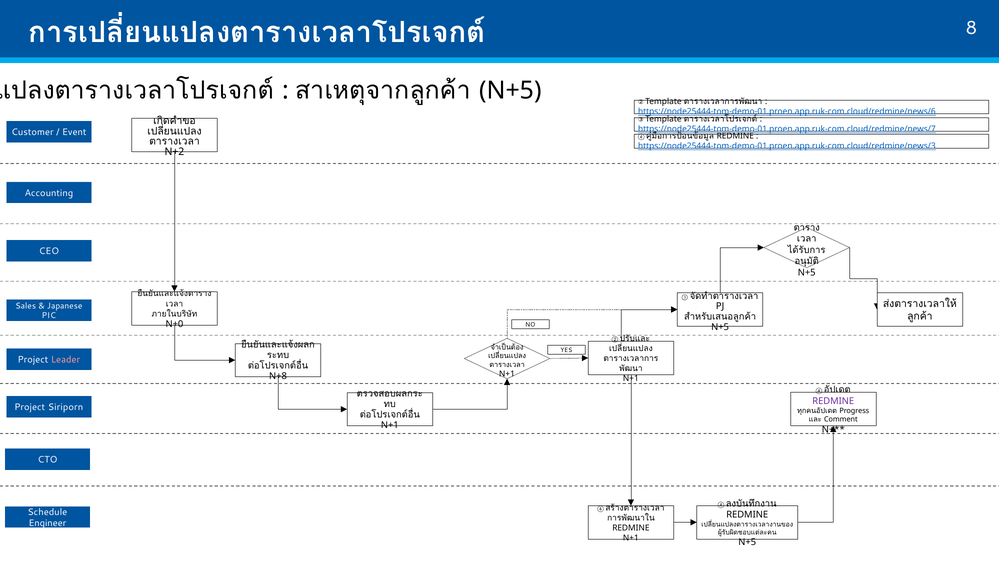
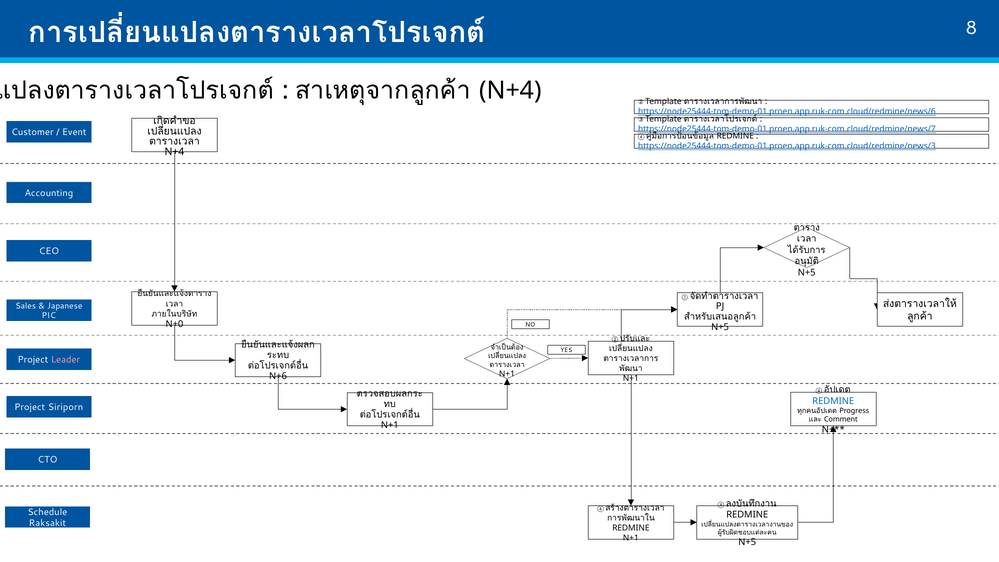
N+5 at (510, 90): N+5 -> N+4
N+2 at (174, 152): N+2 -> N+4
N+8: N+8 -> N+6
REDMINE at (833, 401) colour: purple -> blue
Engineer: Engineer -> Raksakit
